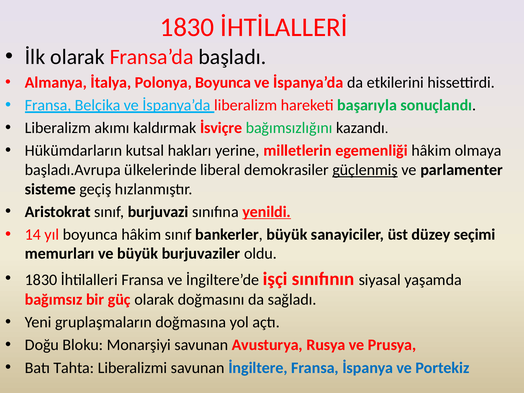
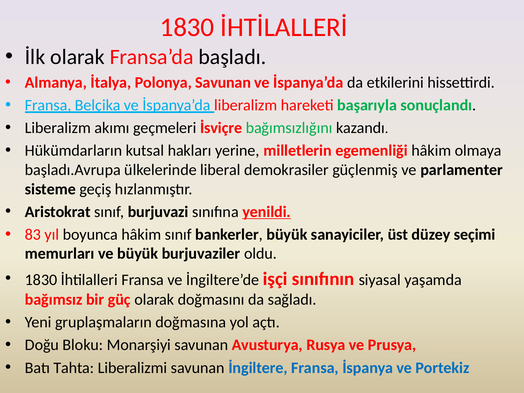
Polonya Boyunca: Boyunca -> Savunan
kaldırmak: kaldırmak -> geçmeleri
güçlenmiş underline: present -> none
14: 14 -> 83
